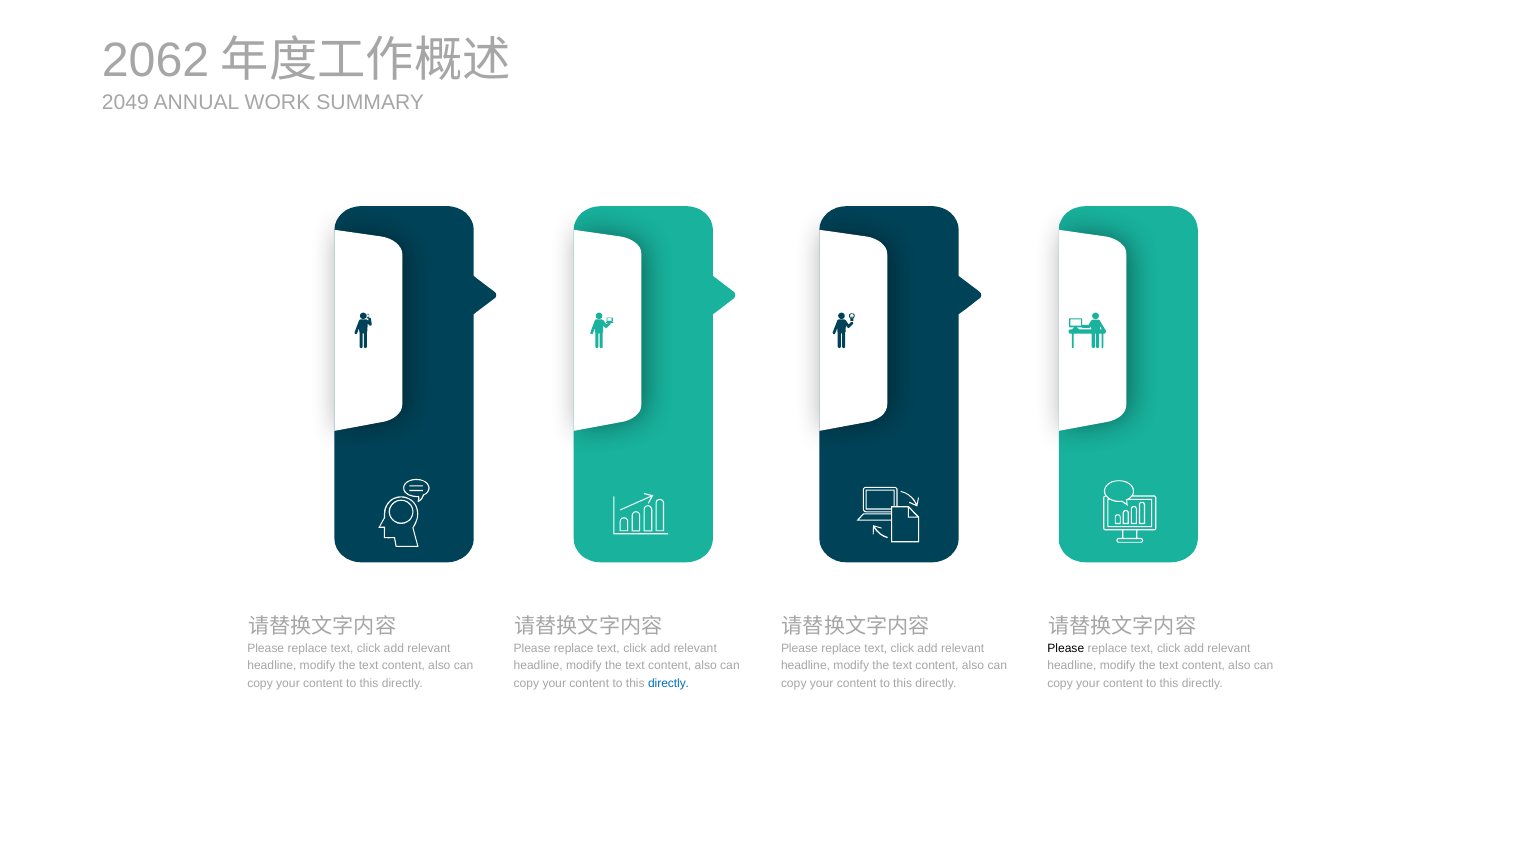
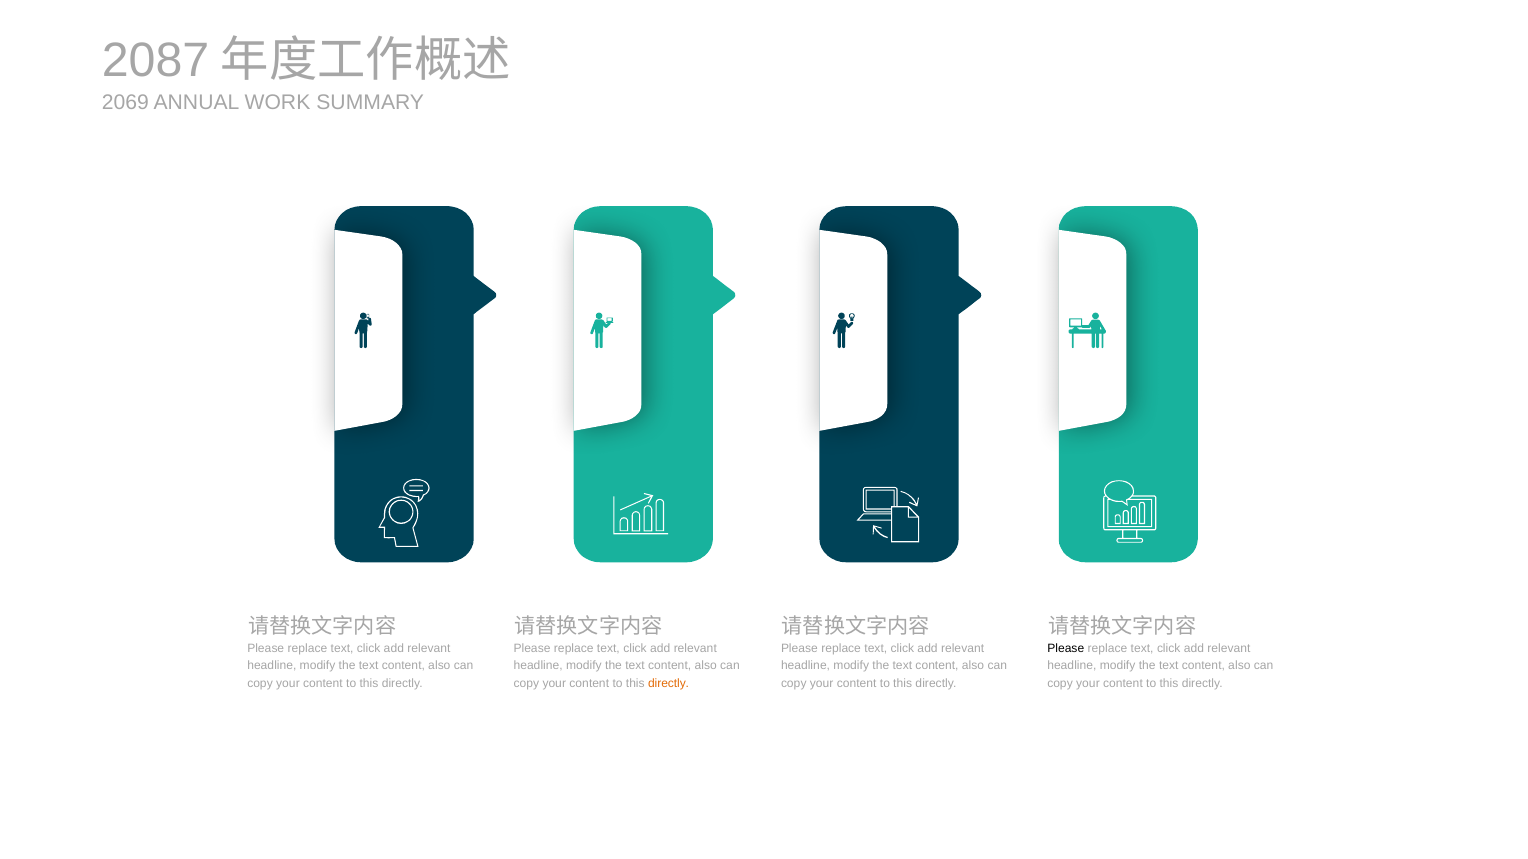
2062: 2062 -> 2087
2049: 2049 -> 2069
directly at (669, 684) colour: blue -> orange
